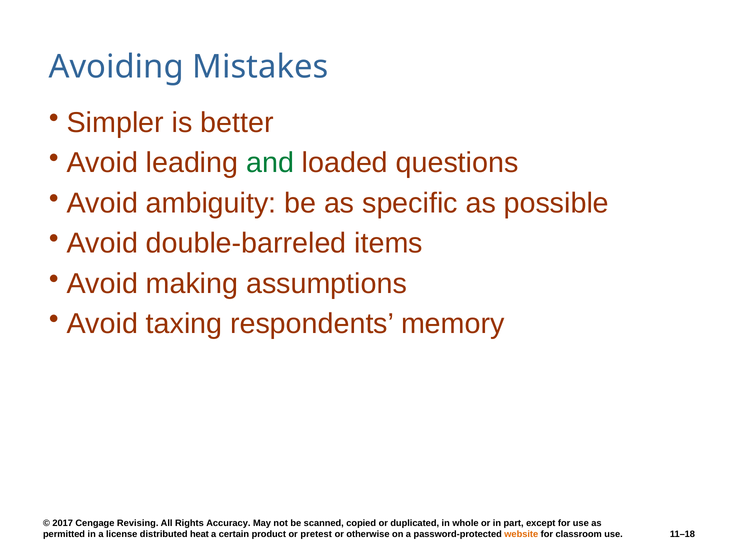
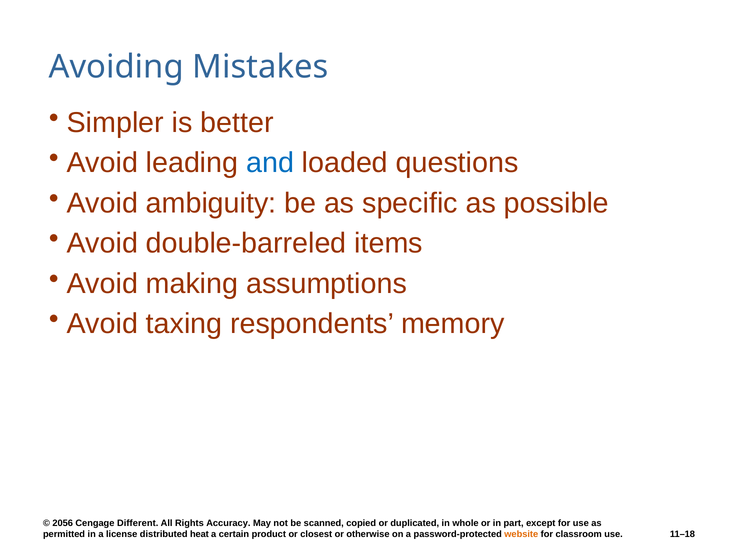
and colour: green -> blue
2017: 2017 -> 2056
Revising: Revising -> Different
pretest: pretest -> closest
